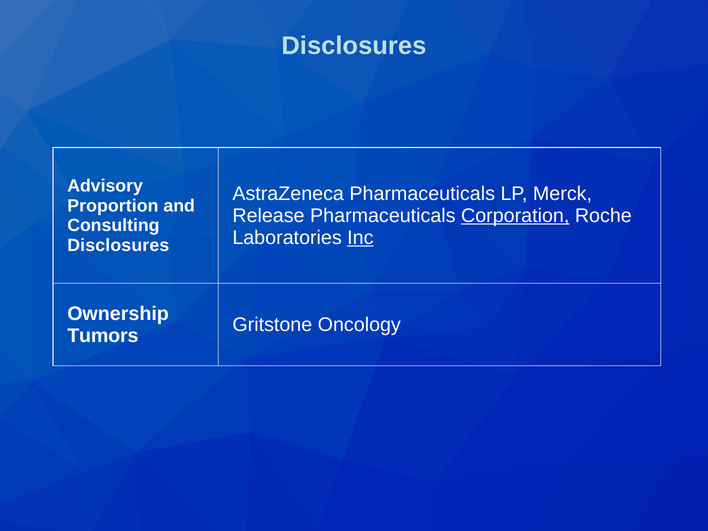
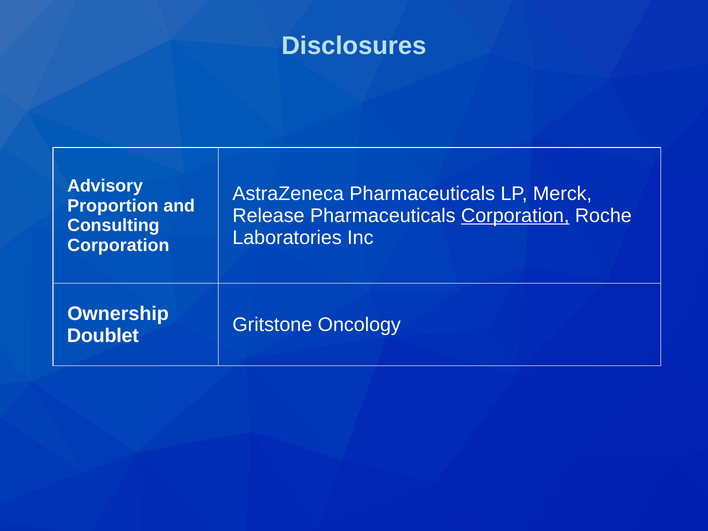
Inc underline: present -> none
Disclosures at (118, 245): Disclosures -> Corporation
Tumors: Tumors -> Doublet
